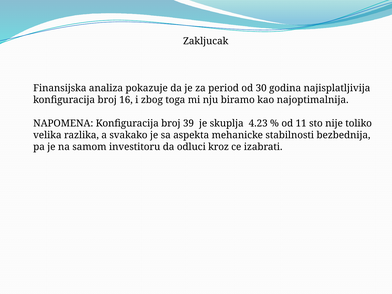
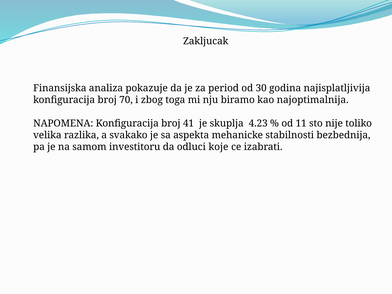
16: 16 -> 70
39: 39 -> 41
kroz: kroz -> koje
